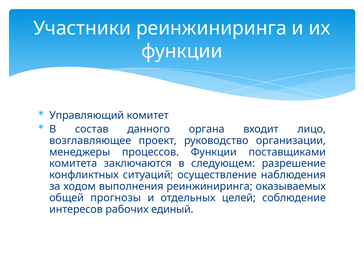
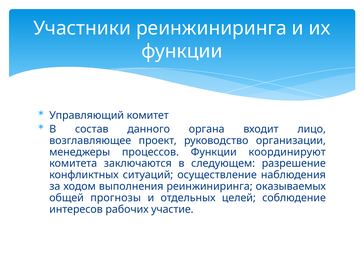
поставщиками: поставщиками -> координируют
единый: единый -> участие
